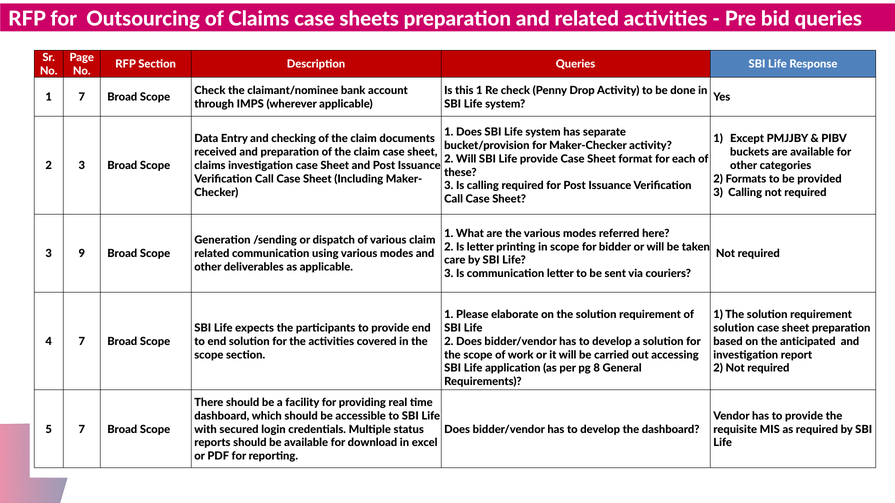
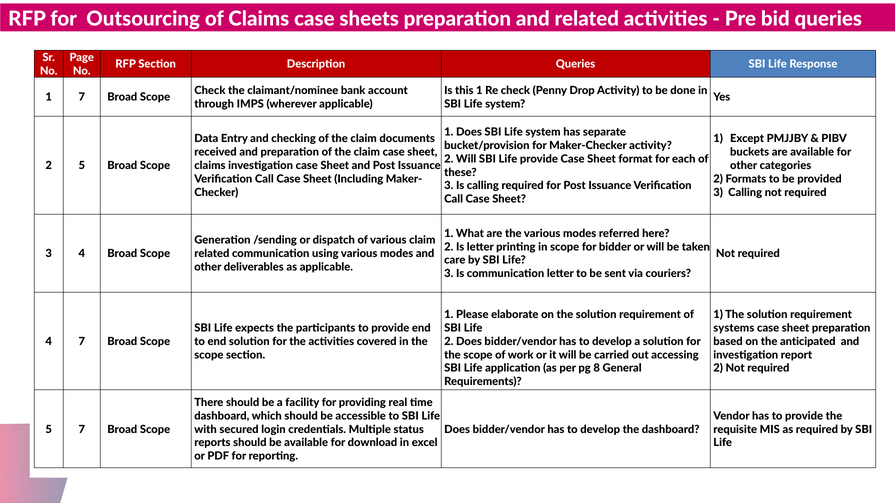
2 3: 3 -> 5
3 9: 9 -> 4
solution at (734, 328): solution -> systems
